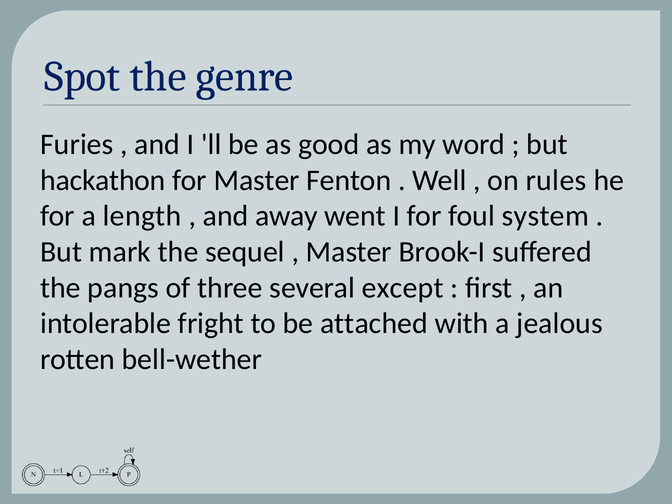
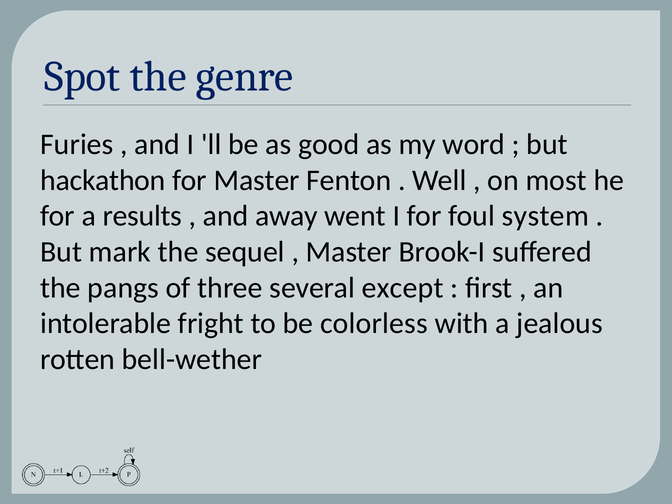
rules: rules -> most
length: length -> results
attached: attached -> colorless
